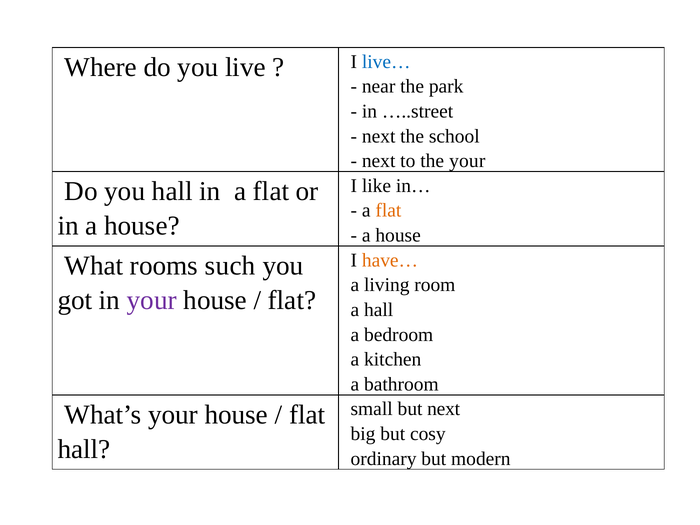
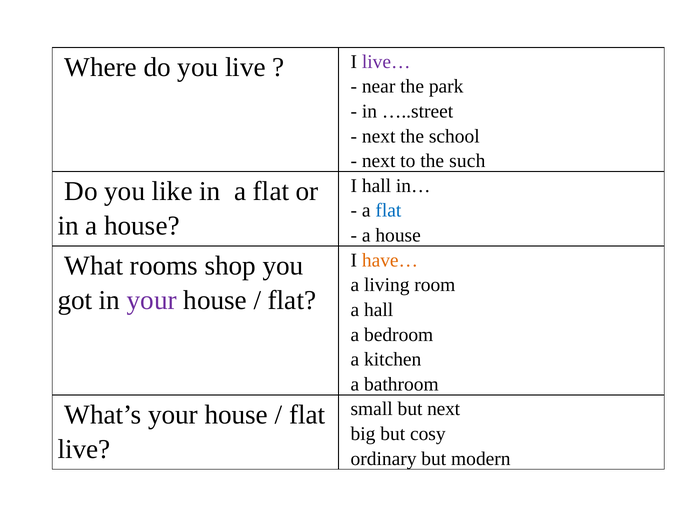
live… colour: blue -> purple
the your: your -> such
I like: like -> hall
you hall: hall -> like
flat at (388, 211) colour: orange -> blue
such: such -> shop
hall at (84, 449): hall -> live
